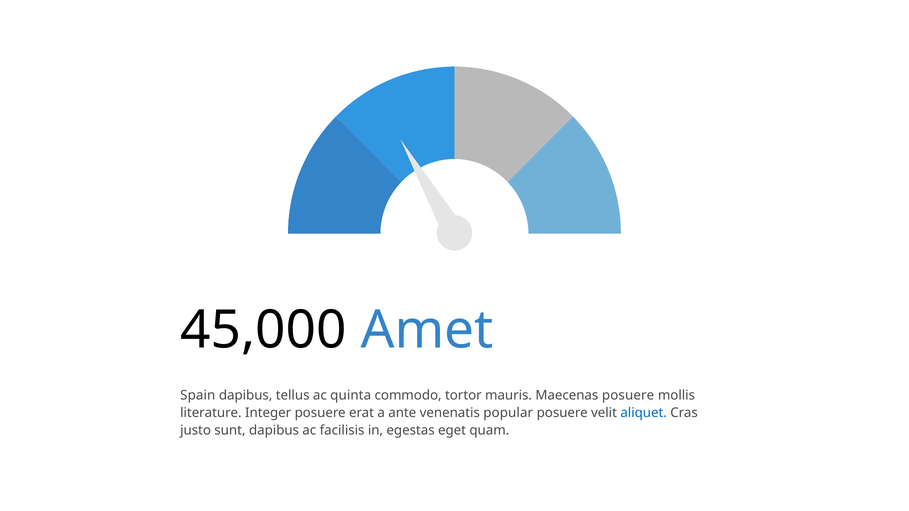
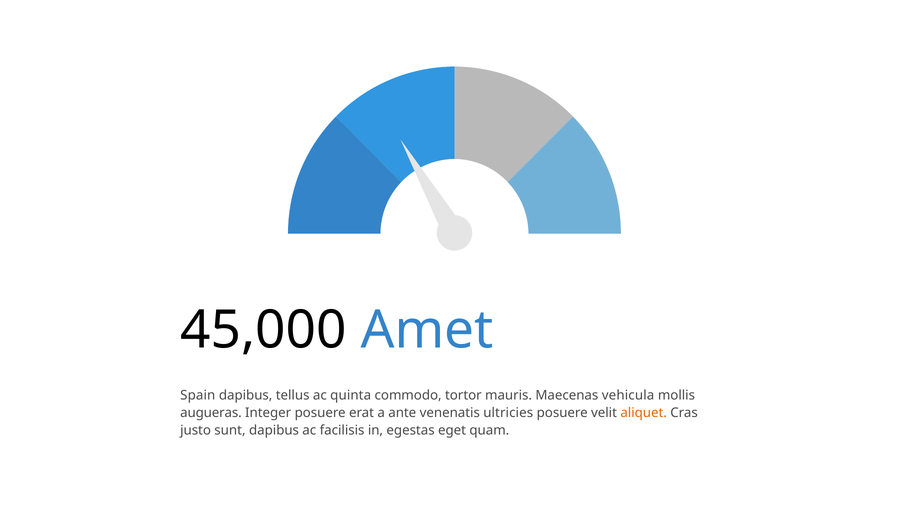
Maecenas posuere: posuere -> vehicula
literature: literature -> augueras
popular: popular -> ultricies
aliquet colour: blue -> orange
